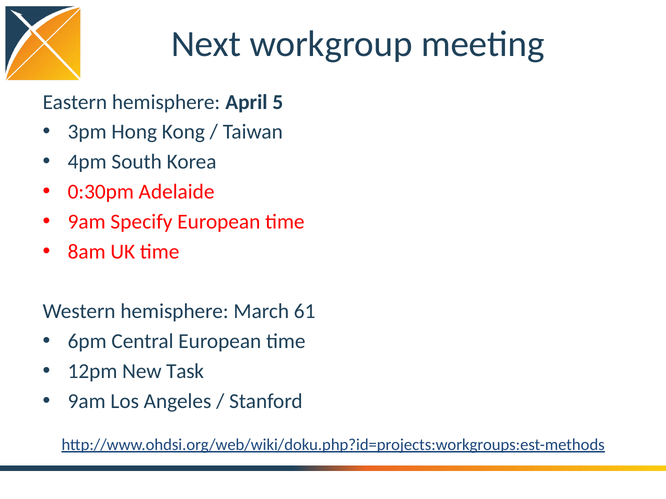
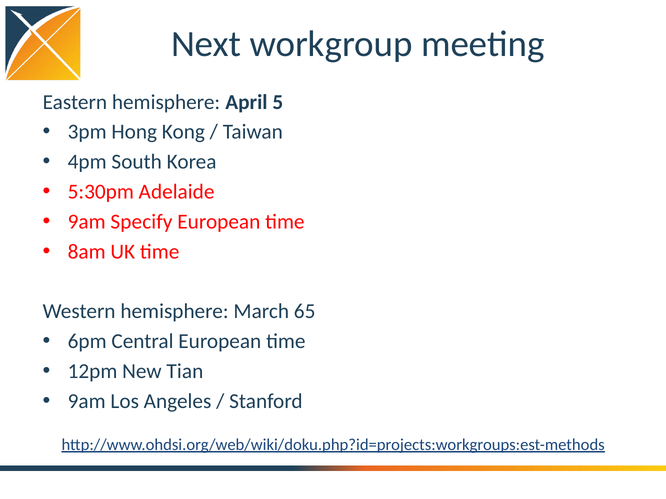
0:30pm: 0:30pm -> 5:30pm
61: 61 -> 65
Task: Task -> Tian
